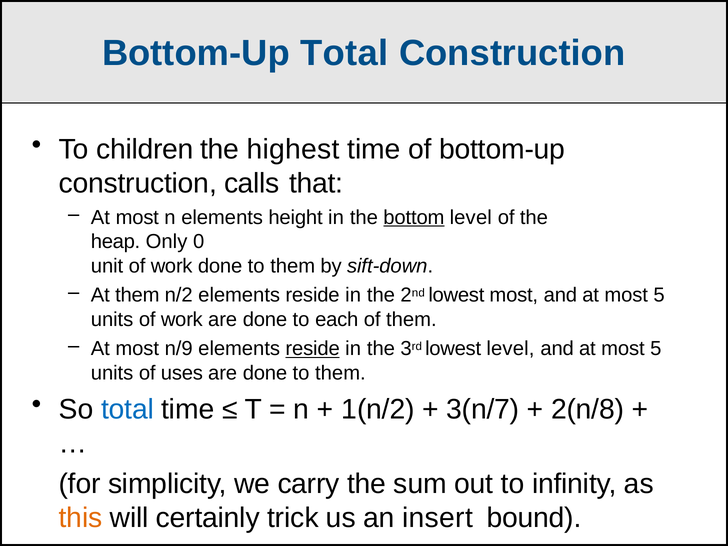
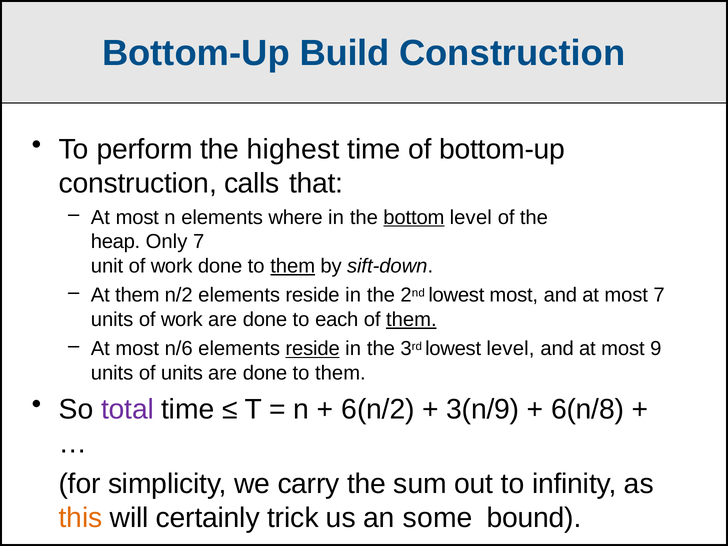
Bottom-Up Total: Total -> Build
children: children -> perform
height: height -> where
Only 0: 0 -> 7
them at (293, 266) underline: none -> present
5 at (659, 295): 5 -> 7
them at (411, 319) underline: none -> present
n/9: n/9 -> n/6
5 at (656, 349): 5 -> 9
of uses: uses -> units
total at (127, 409) colour: blue -> purple
1(n/2: 1(n/2 -> 6(n/2
3(n/7: 3(n/7 -> 3(n/9
2(n/8: 2(n/8 -> 6(n/8
insert: insert -> some
